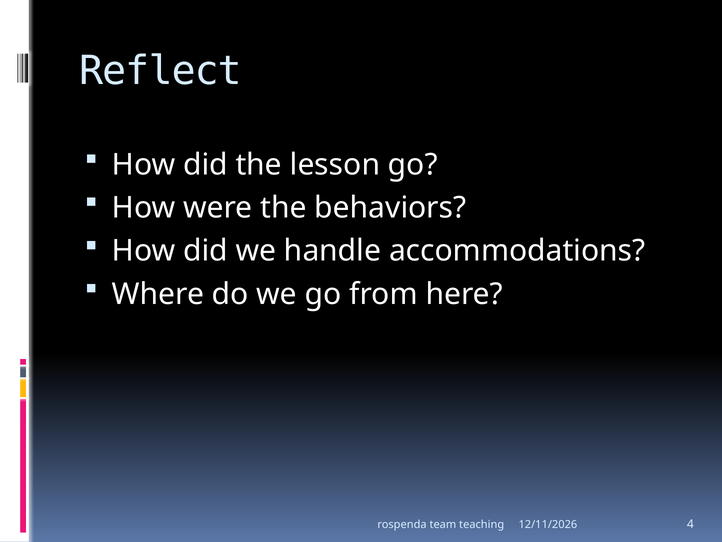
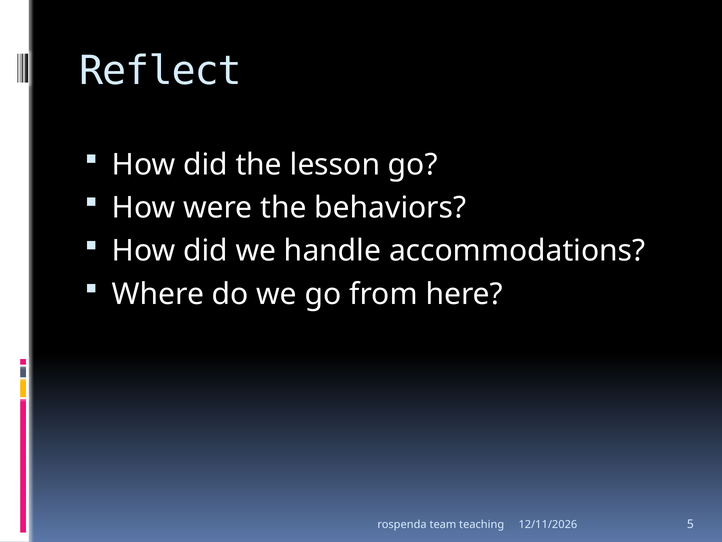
4: 4 -> 5
